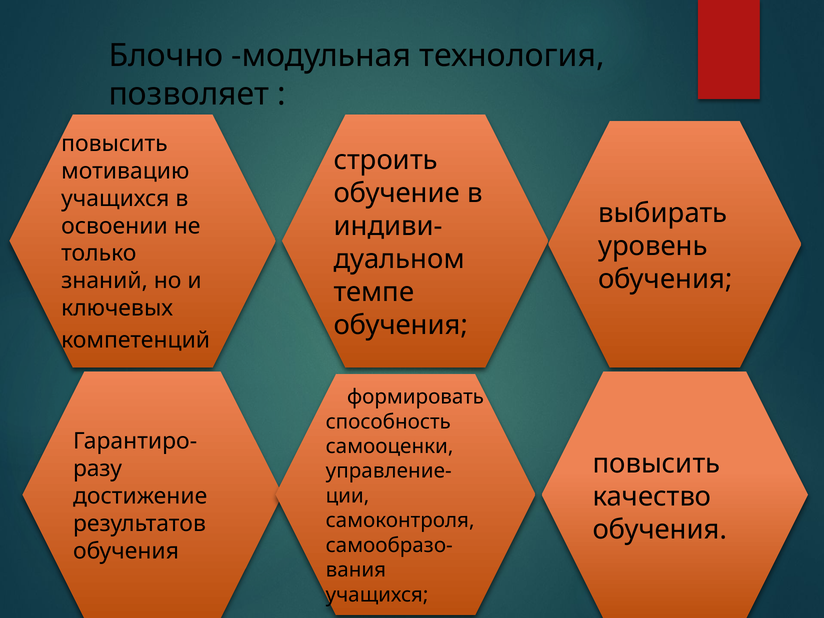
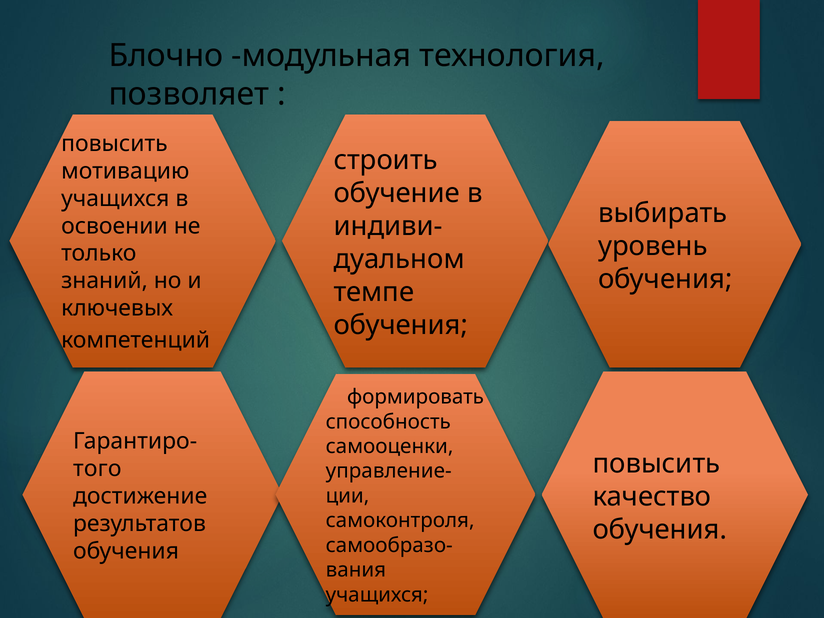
разу: разу -> того
